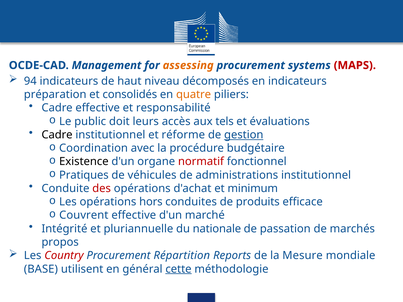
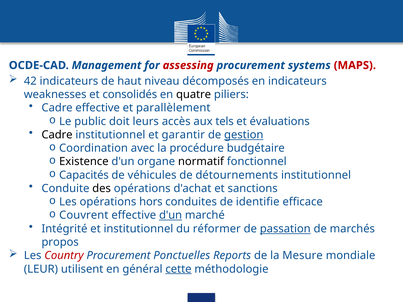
assessing colour: orange -> red
94: 94 -> 42
préparation: préparation -> weaknesses
quatre colour: orange -> black
responsabilité: responsabilité -> parallèlement
réforme: réforme -> garantir
normatif colour: red -> black
Pratiques: Pratiques -> Capacités
administrations: administrations -> détournements
des colour: red -> black
minimum: minimum -> sanctions
produits: produits -> identifie
d'un at (171, 215) underline: none -> present
et pluriannuelle: pluriannuelle -> institutionnel
nationale: nationale -> réformer
passation underline: none -> present
Répartition: Répartition -> Ponctuelles
BASE: BASE -> LEUR
